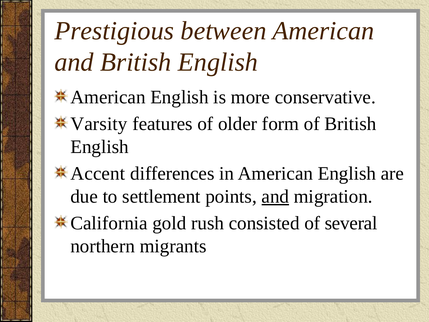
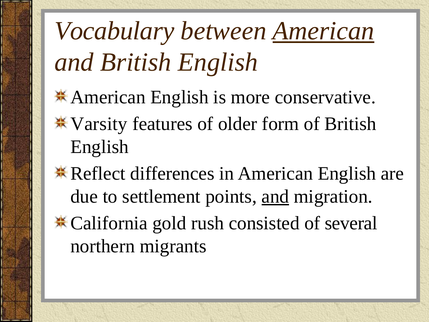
Prestigious: Prestigious -> Vocabulary
American at (323, 31) underline: none -> present
Accent: Accent -> Reflect
